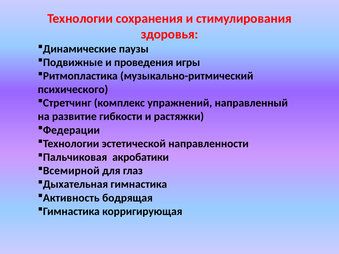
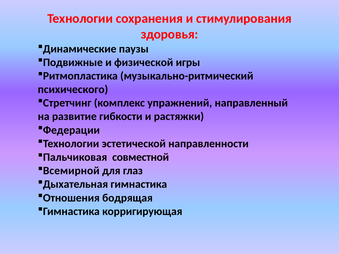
проведения: проведения -> физической
акробатики: акробатики -> совместной
Активность: Активность -> Отношения
